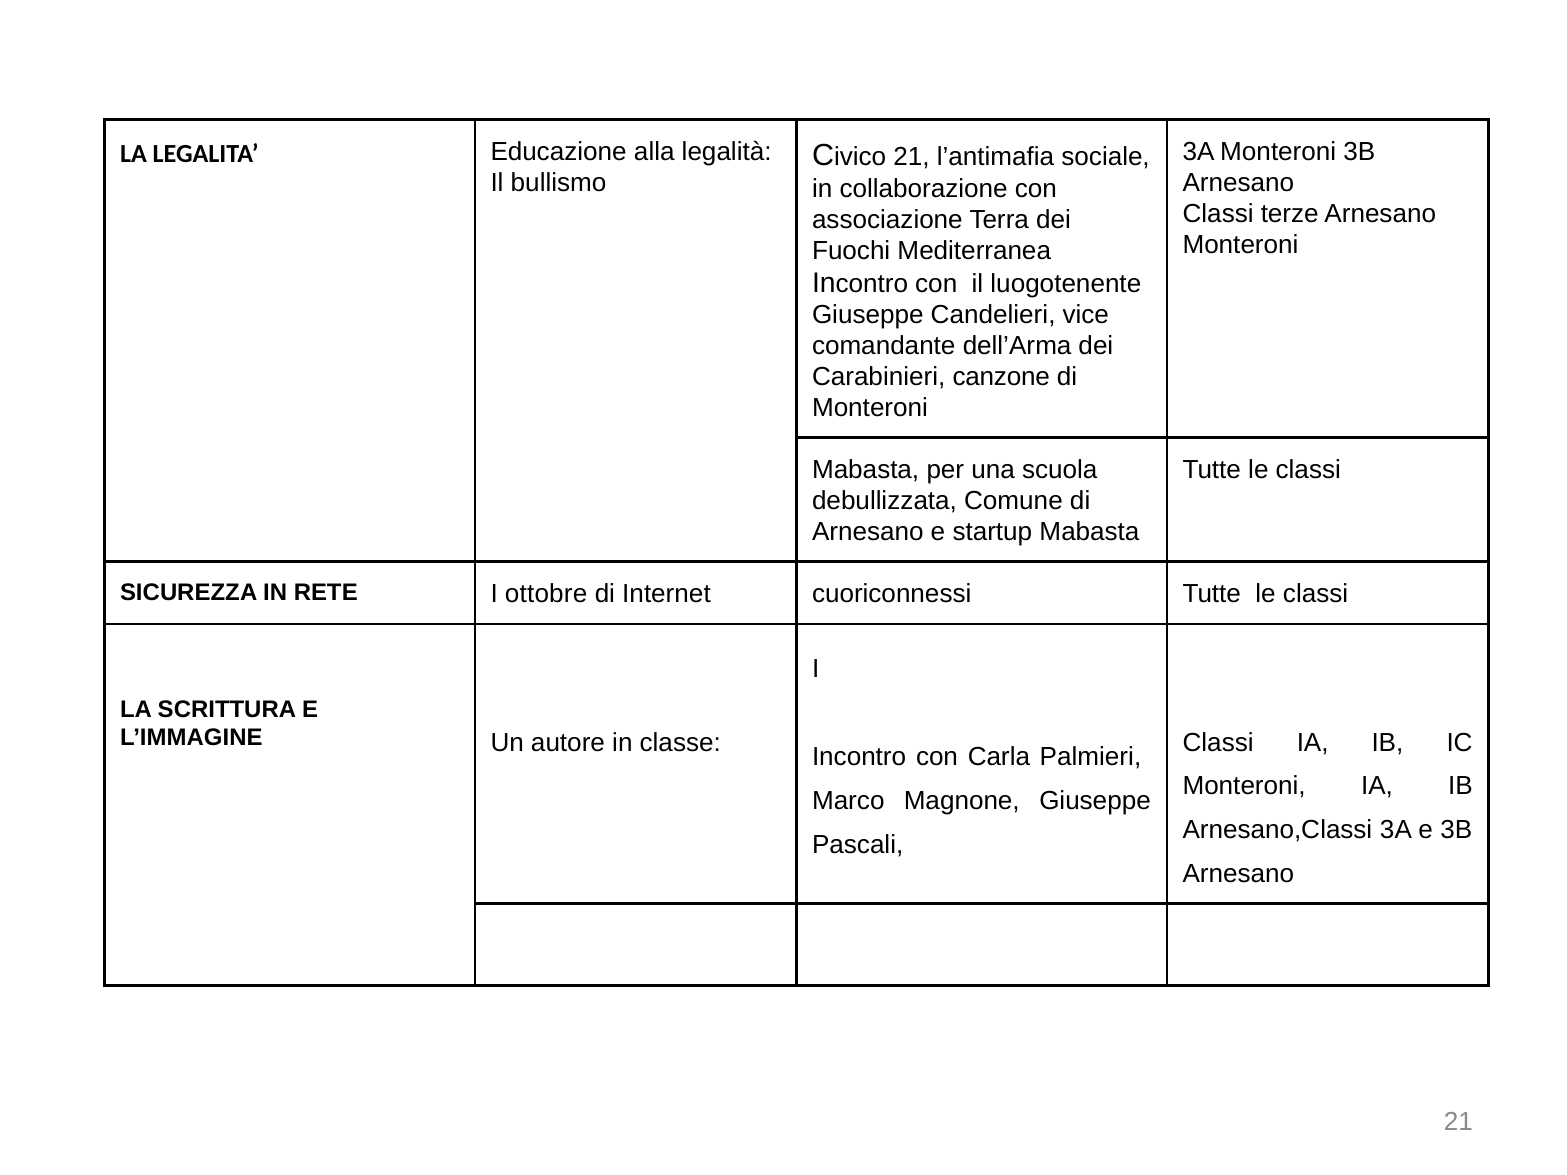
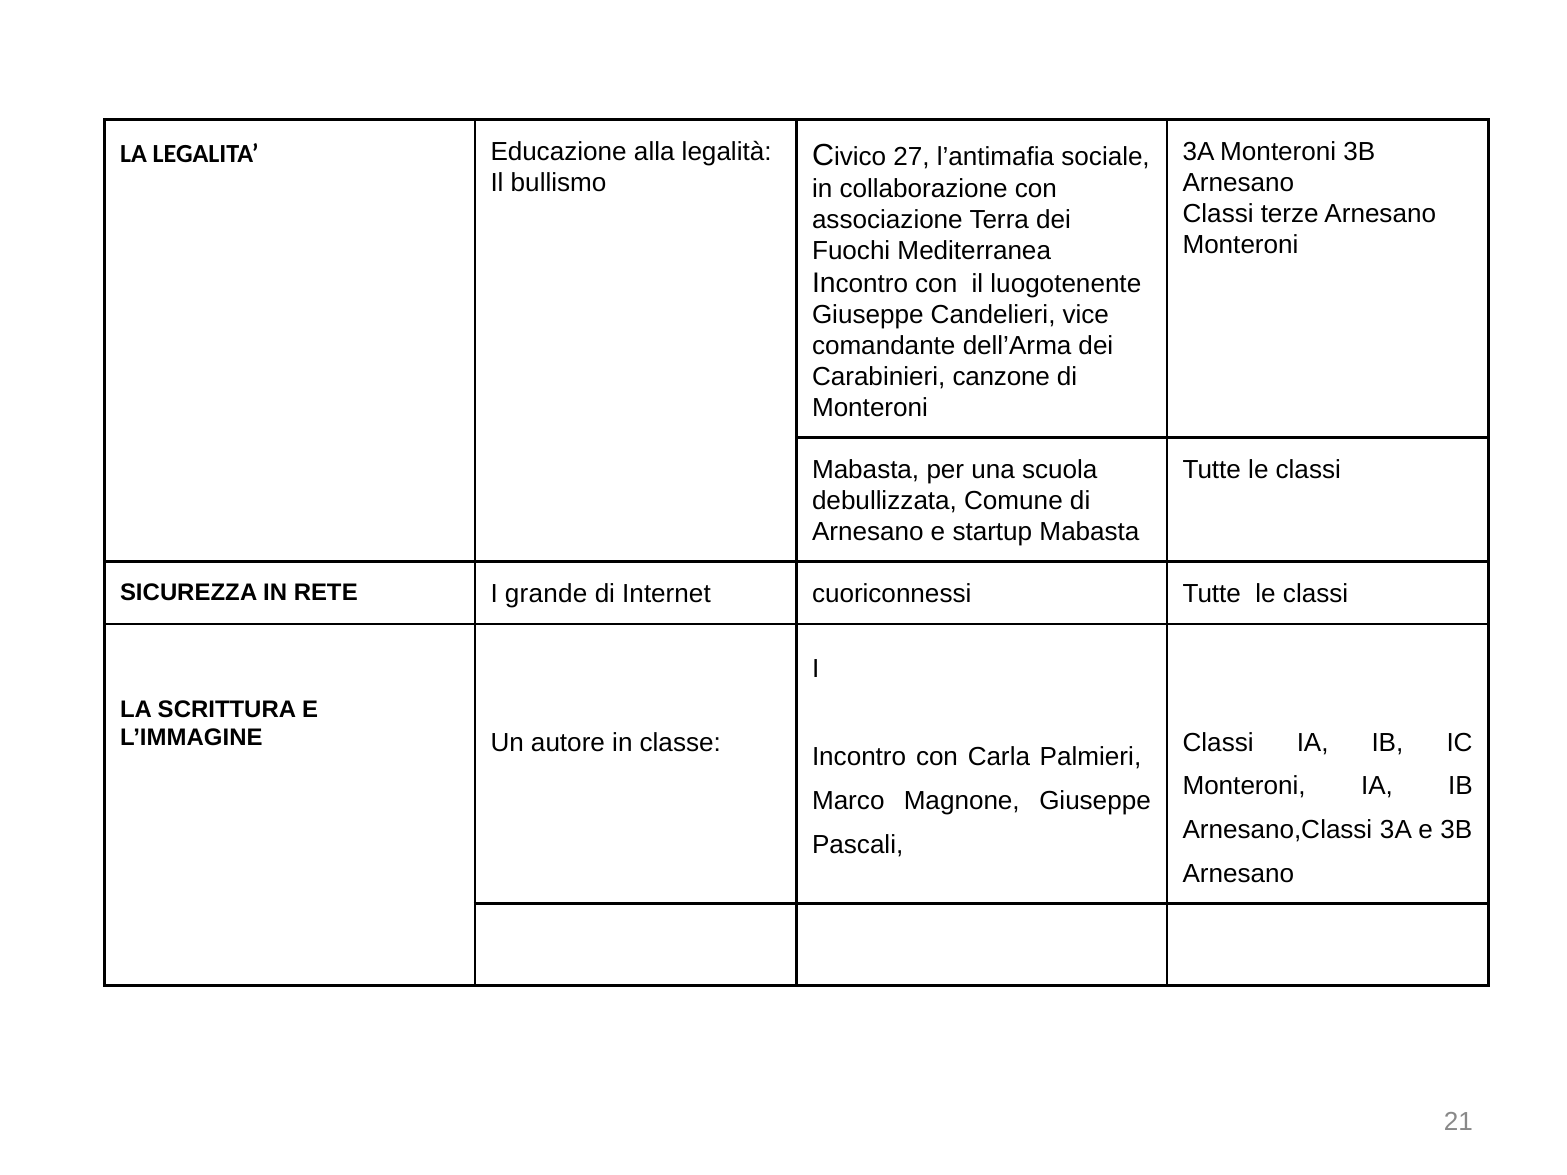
Civico 21: 21 -> 27
ottobre: ottobre -> grande
